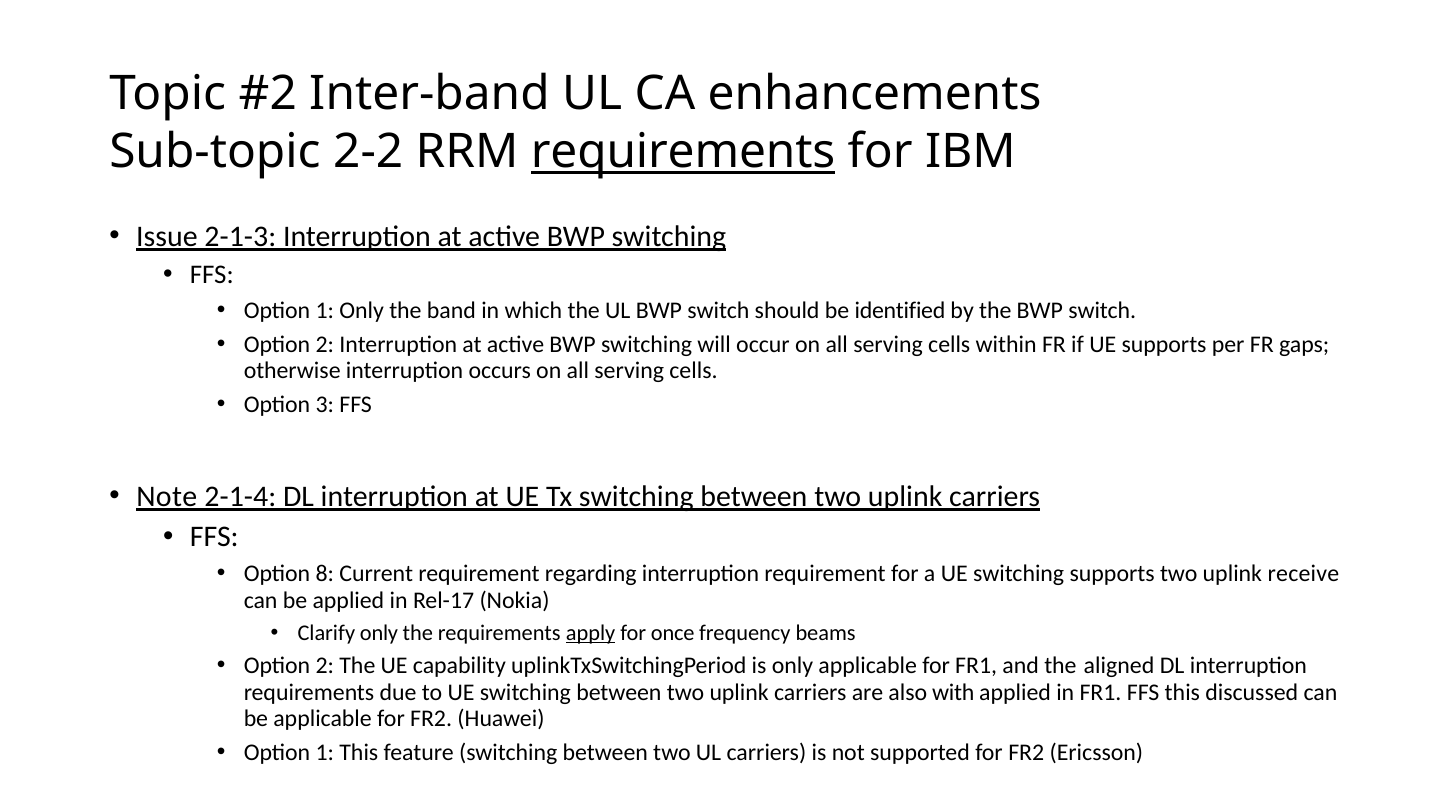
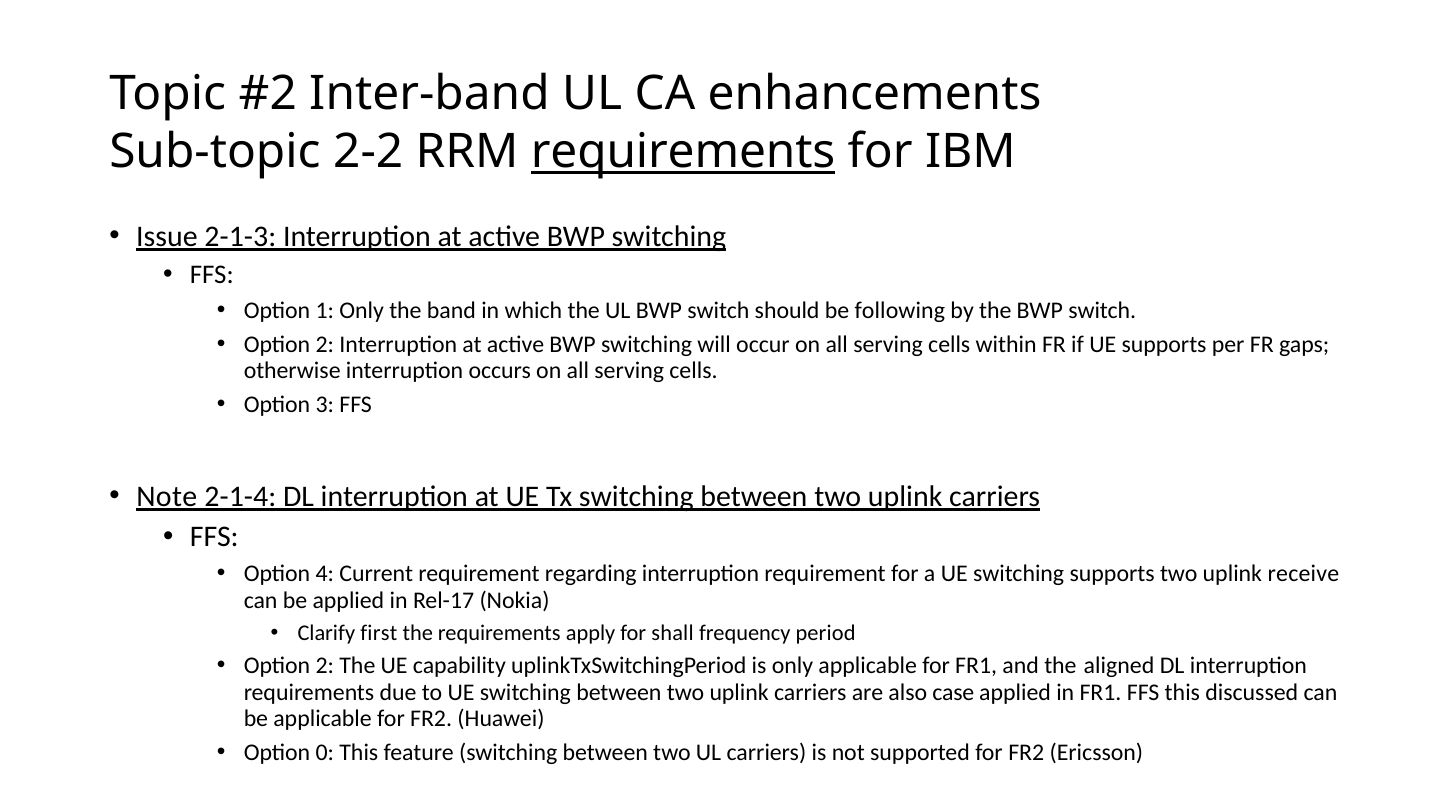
identified: identified -> following
8: 8 -> 4
Clarify only: only -> first
apply underline: present -> none
once: once -> shall
beams: beams -> period
with: with -> case
1 at (325, 753): 1 -> 0
